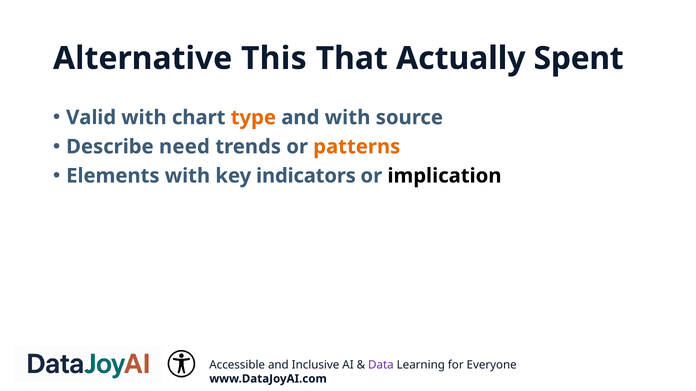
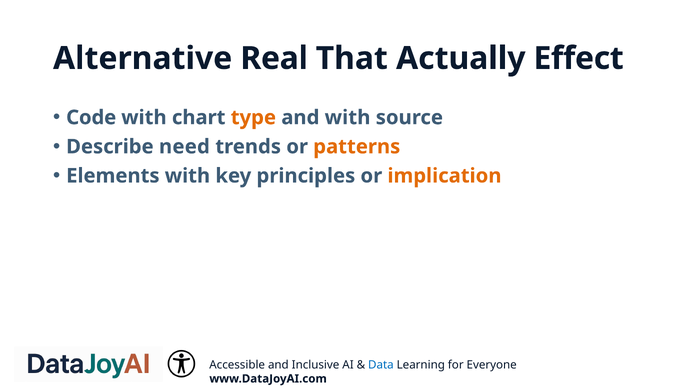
This: This -> Real
Spent: Spent -> Effect
Valid: Valid -> Code
indicators: indicators -> principles
implication colour: black -> orange
Data colour: purple -> blue
